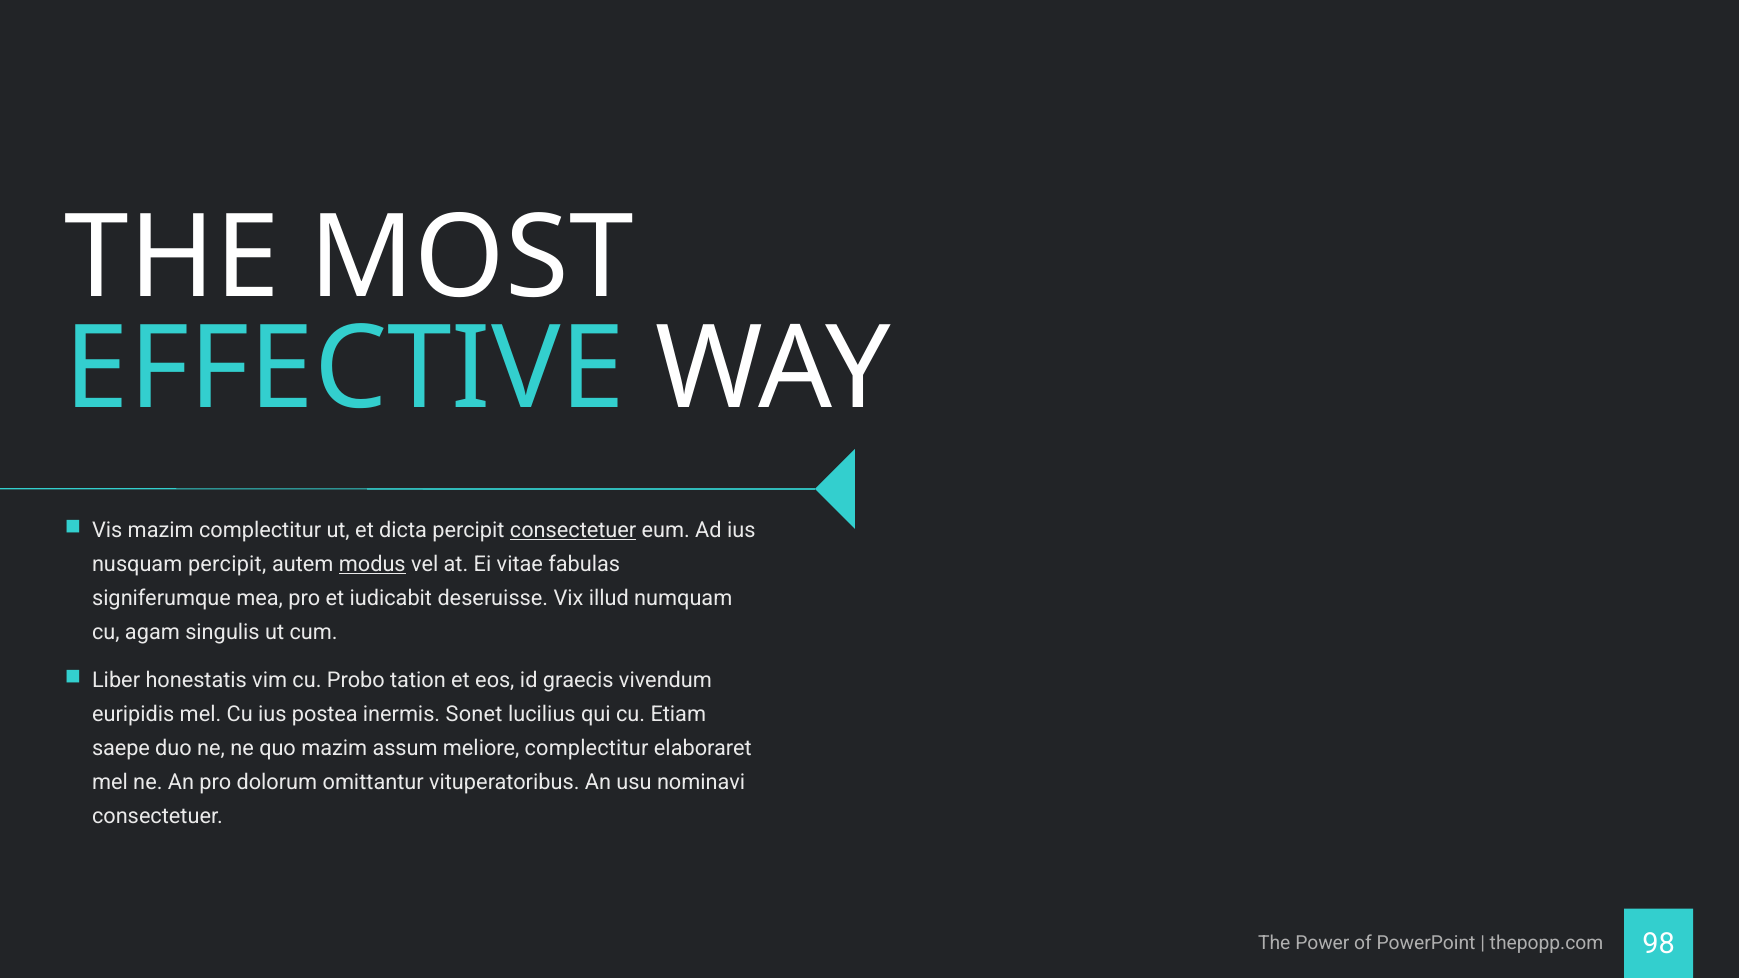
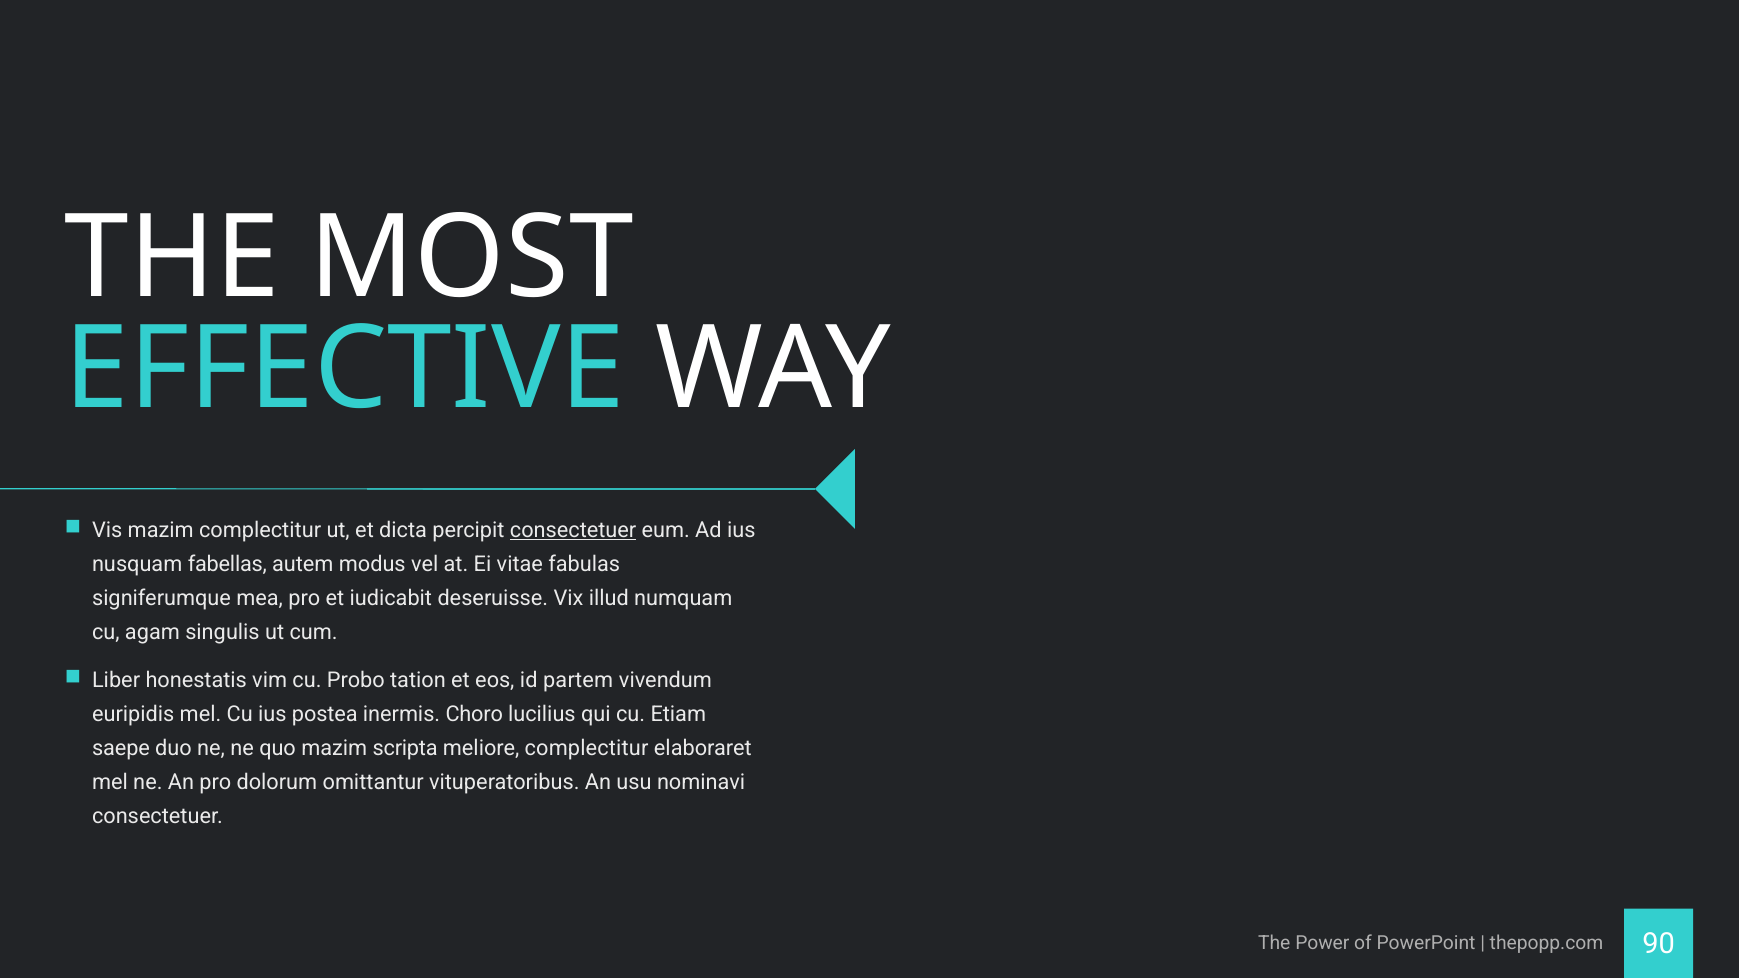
nusquam percipit: percipit -> fabellas
modus underline: present -> none
graecis: graecis -> partem
Sonet: Sonet -> Choro
assum: assum -> scripta
98: 98 -> 90
